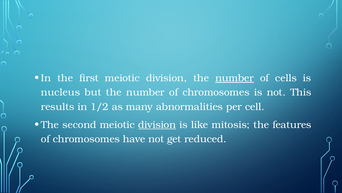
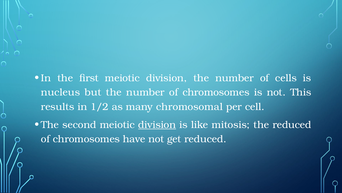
number at (235, 78) underline: present -> none
abnormalities: abnormalities -> chromosomal
the features: features -> reduced
